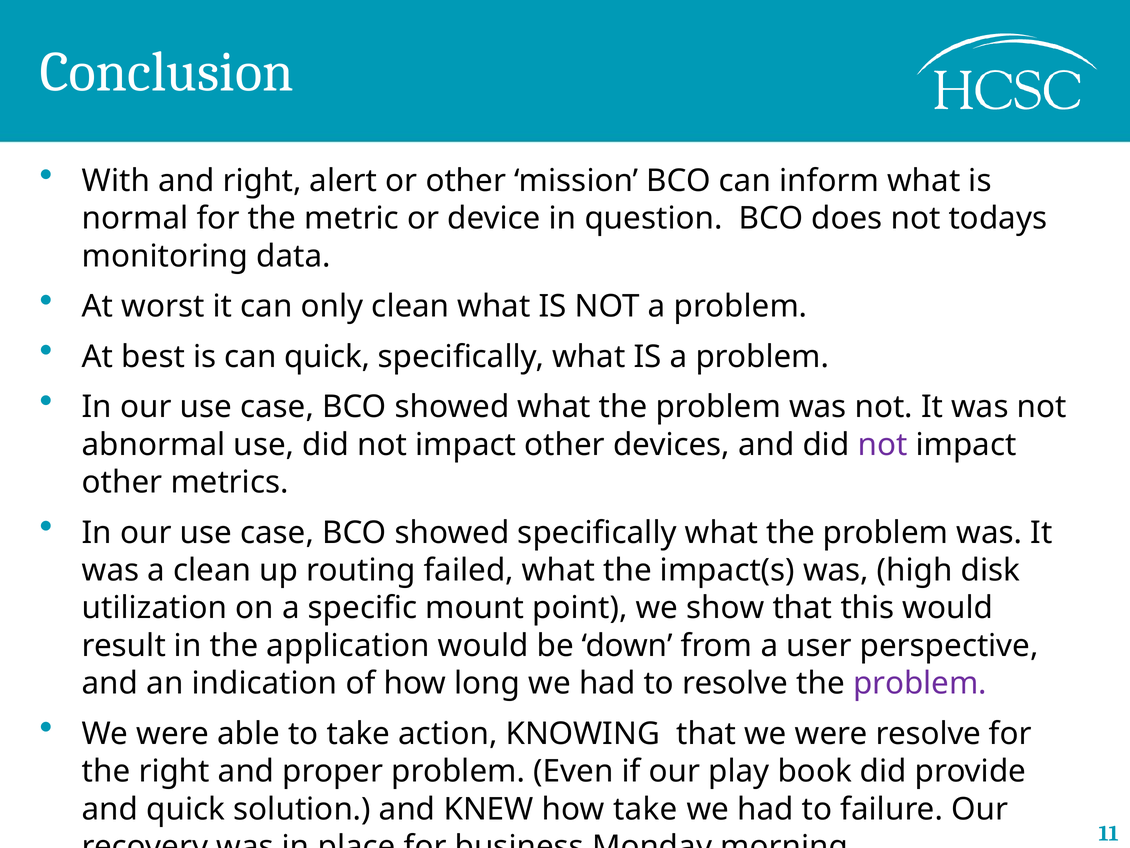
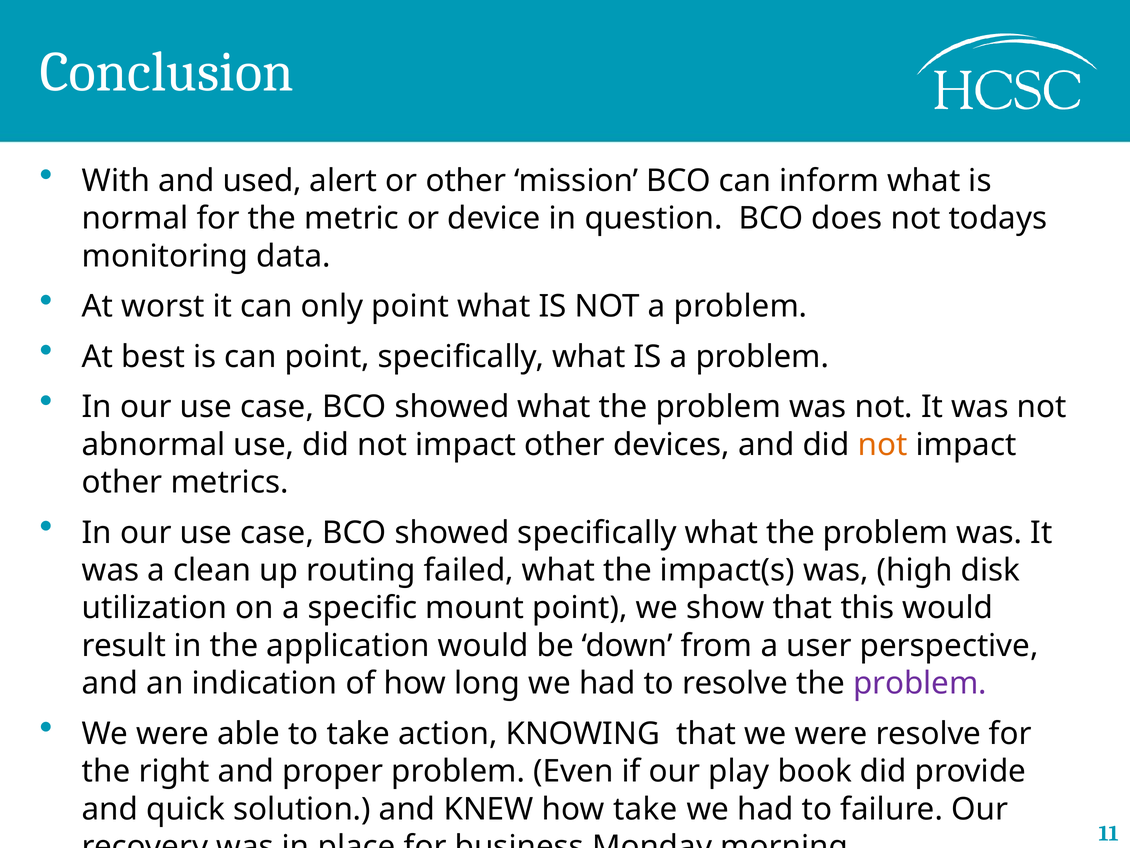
and right: right -> used
only clean: clean -> point
can quick: quick -> point
not at (882, 444) colour: purple -> orange
